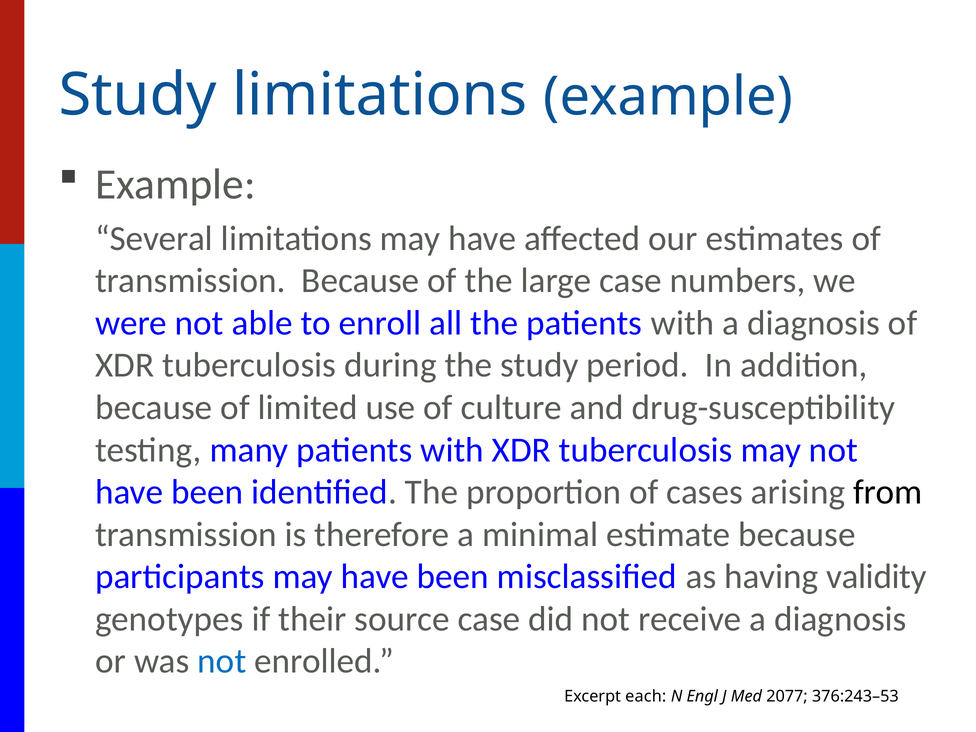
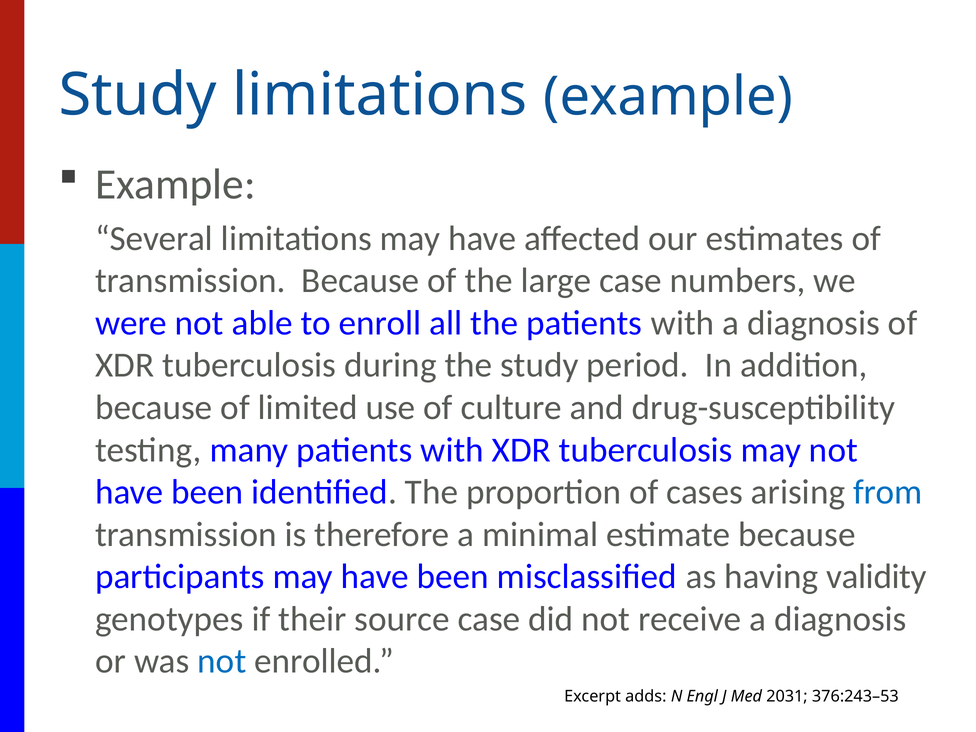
from colour: black -> blue
each: each -> adds
2077: 2077 -> 2031
